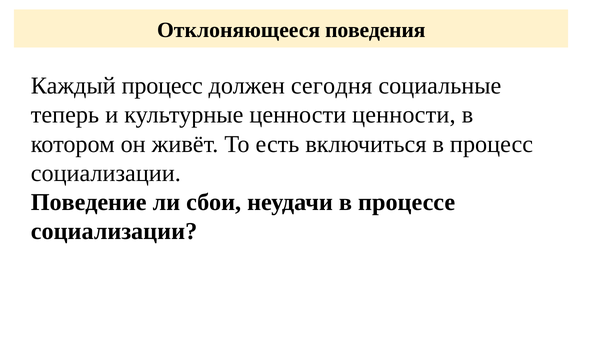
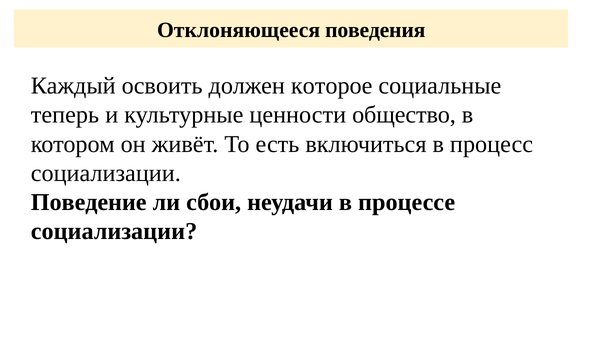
Каждый процесс: процесс -> освоить
сегодня: сегодня -> которое
ценности ценности: ценности -> общество
